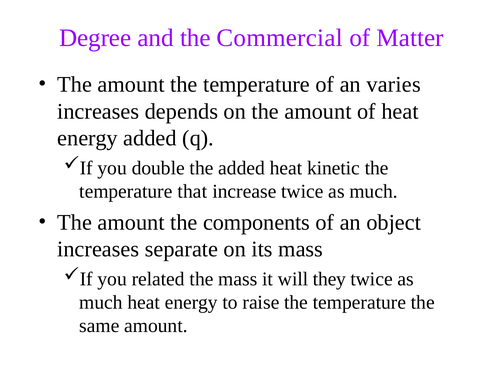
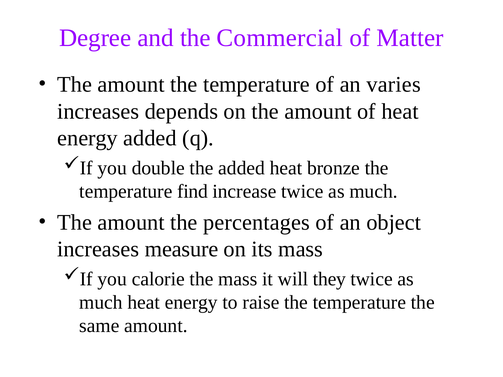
kinetic: kinetic -> bronze
that: that -> find
components: components -> percentages
separate: separate -> measure
related: related -> calorie
